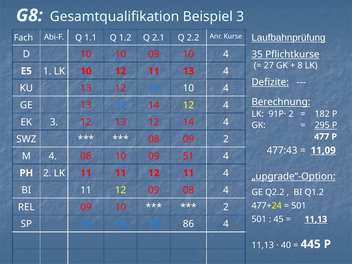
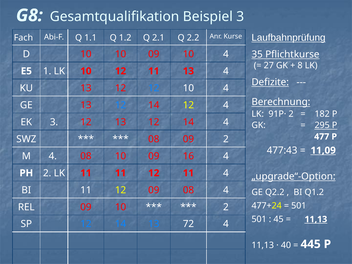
51: 51 -> 16
86: 86 -> 72
